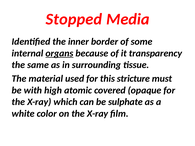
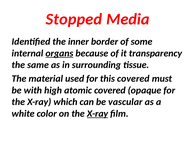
this stricture: stricture -> covered
sulphate: sulphate -> vascular
X-ray at (98, 114) underline: none -> present
